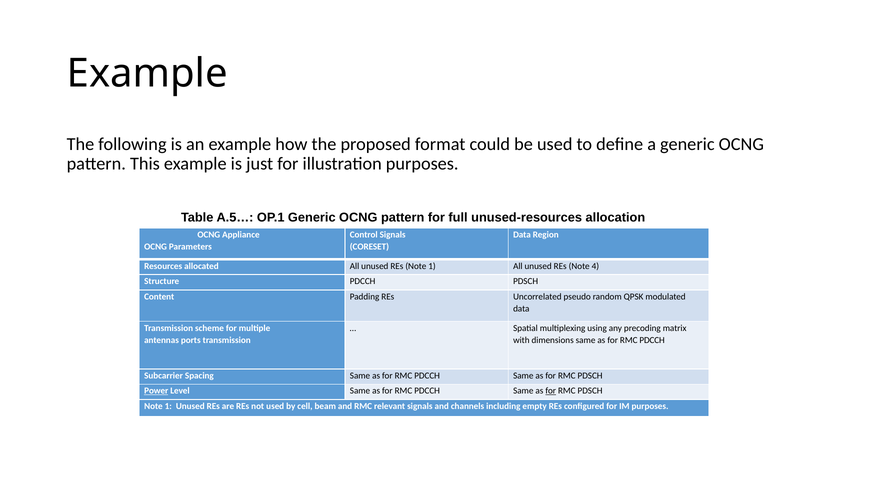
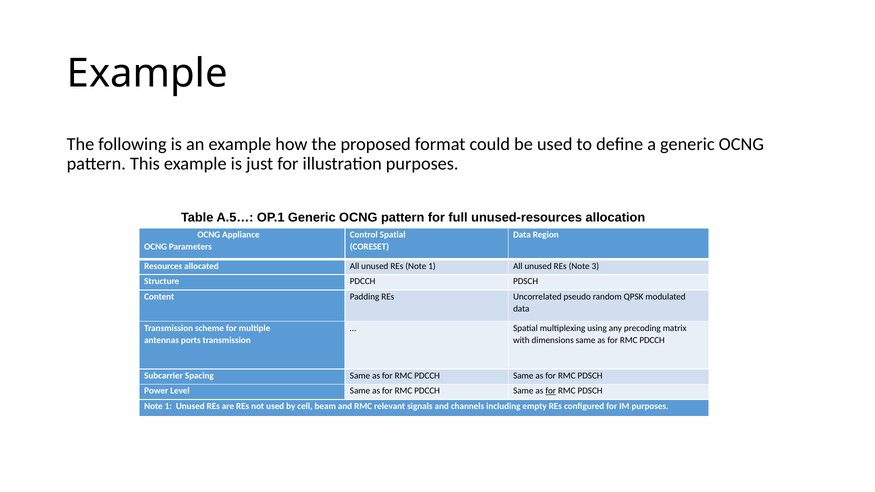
Control Signals: Signals -> Spatial
4: 4 -> 3
Power underline: present -> none
